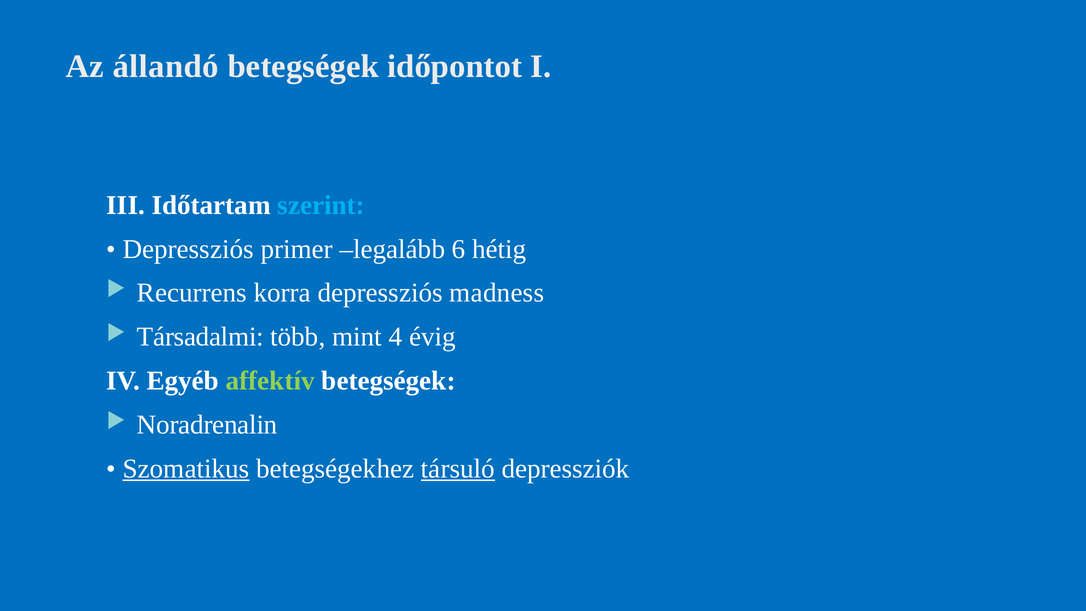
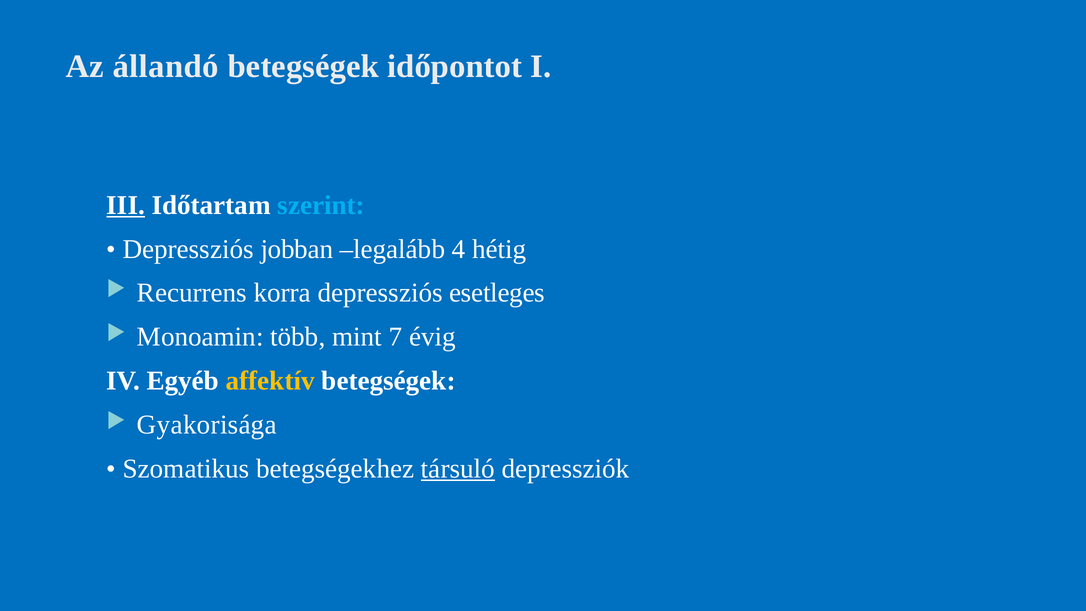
III underline: none -> present
primer: primer -> jobban
6: 6 -> 4
madness: madness -> esetleges
Társadalmi: Társadalmi -> Monoamin
4: 4 -> 7
affektív colour: light green -> yellow
Noradrenalin: Noradrenalin -> Gyakorisága
Szomatikus underline: present -> none
